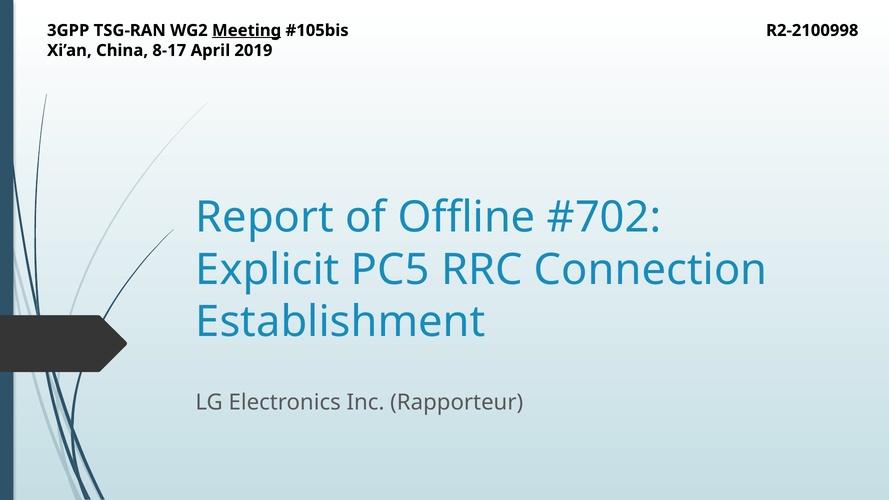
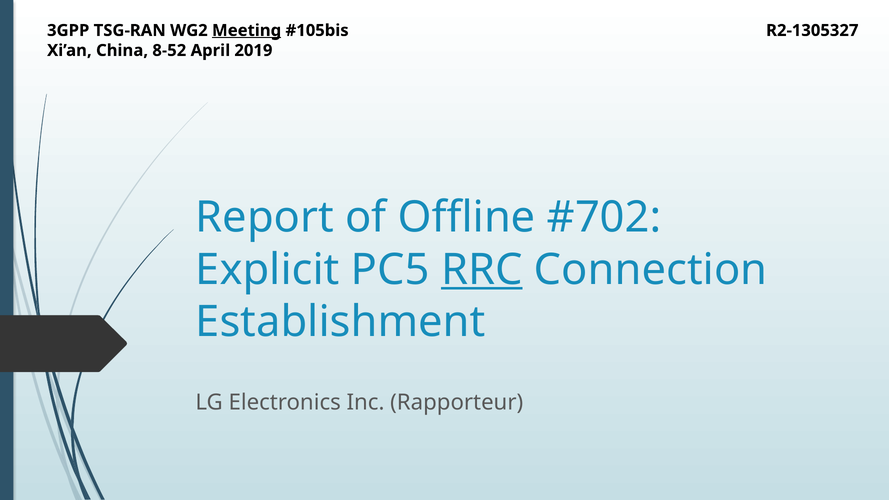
R2-2100998: R2-2100998 -> R2-1305327
8-17: 8-17 -> 8-52
RRC underline: none -> present
